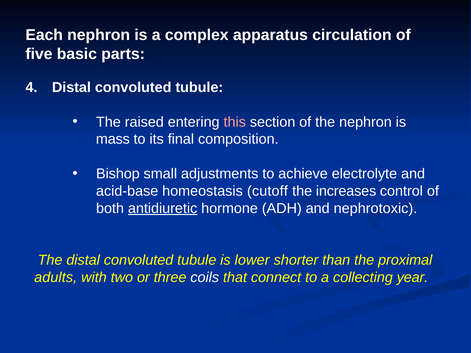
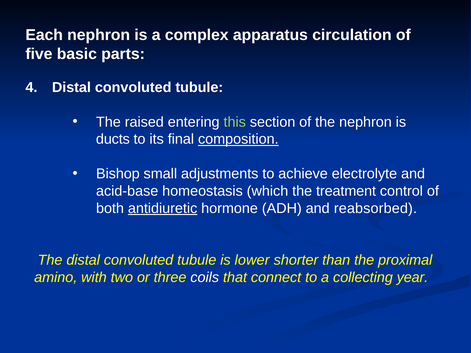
this colour: pink -> light green
mass: mass -> ducts
composition underline: none -> present
cutoff: cutoff -> which
increases: increases -> treatment
nephrotoxic: nephrotoxic -> reabsorbed
adults: adults -> amino
